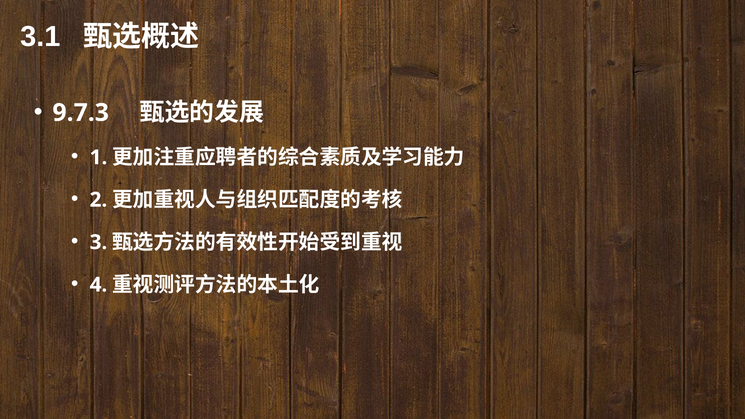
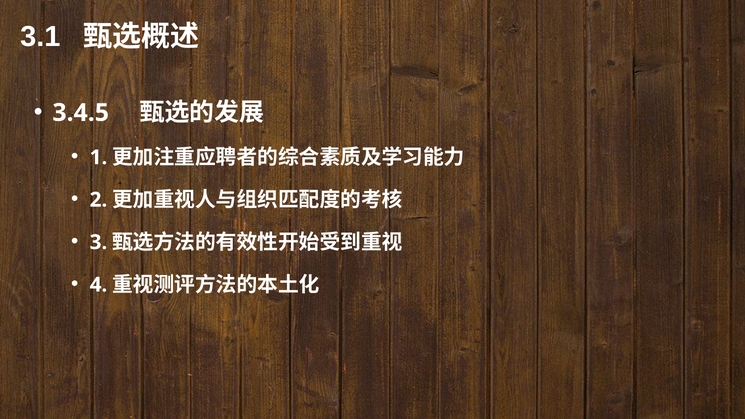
9.7.3: 9.7.3 -> 3.4.5
